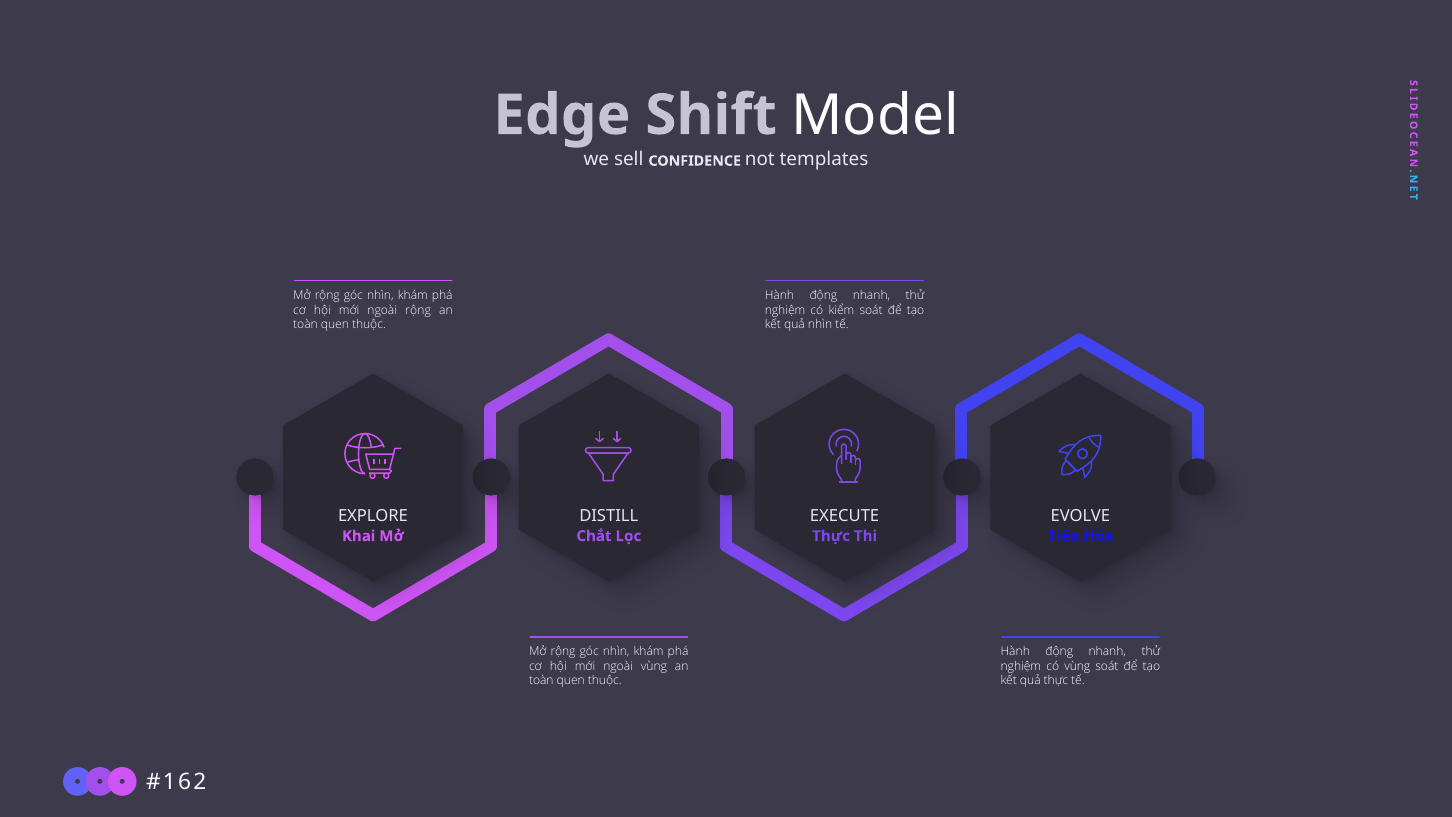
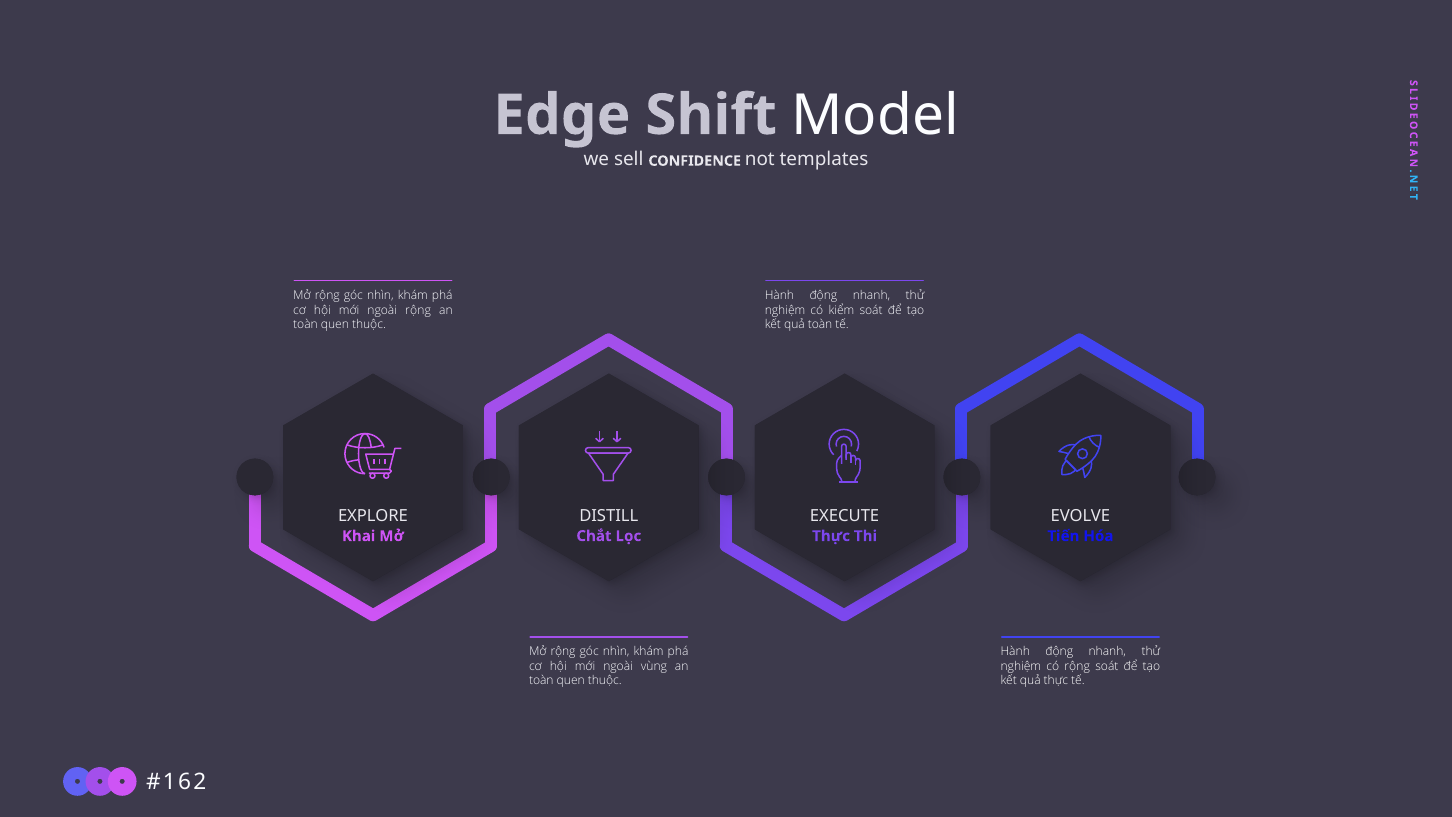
quả nhìn: nhìn -> toàn
có vùng: vùng -> rộng
